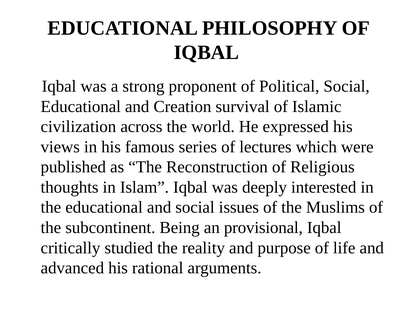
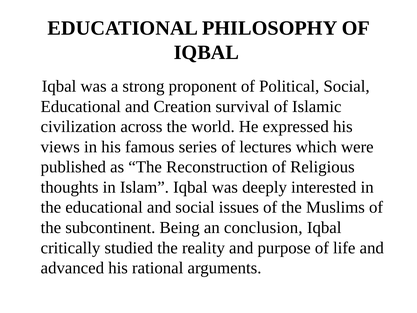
provisional: provisional -> conclusion
